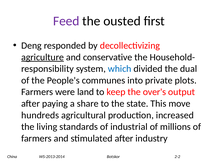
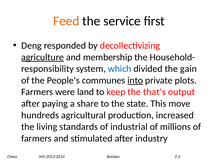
Feed colour: purple -> orange
ousted: ousted -> service
conservative: conservative -> membership
dual: dual -> gain
into underline: none -> present
over's: over's -> that's
